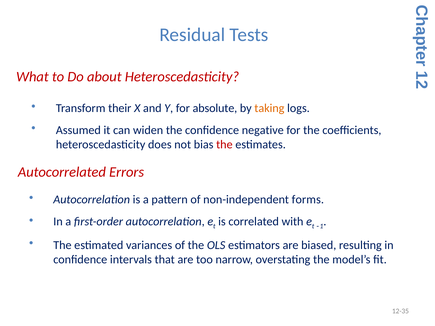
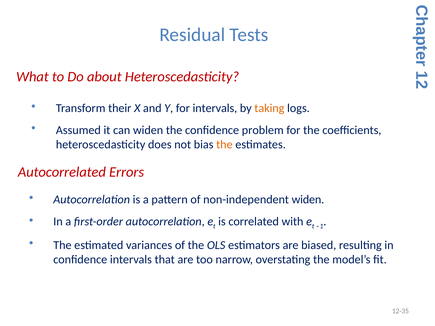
for absolute: absolute -> intervals
negative: negative -> problem
the at (224, 145) colour: red -> orange
non-independent forms: forms -> widen
